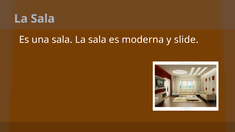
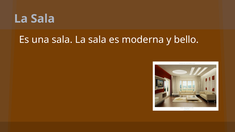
slide: slide -> bello
